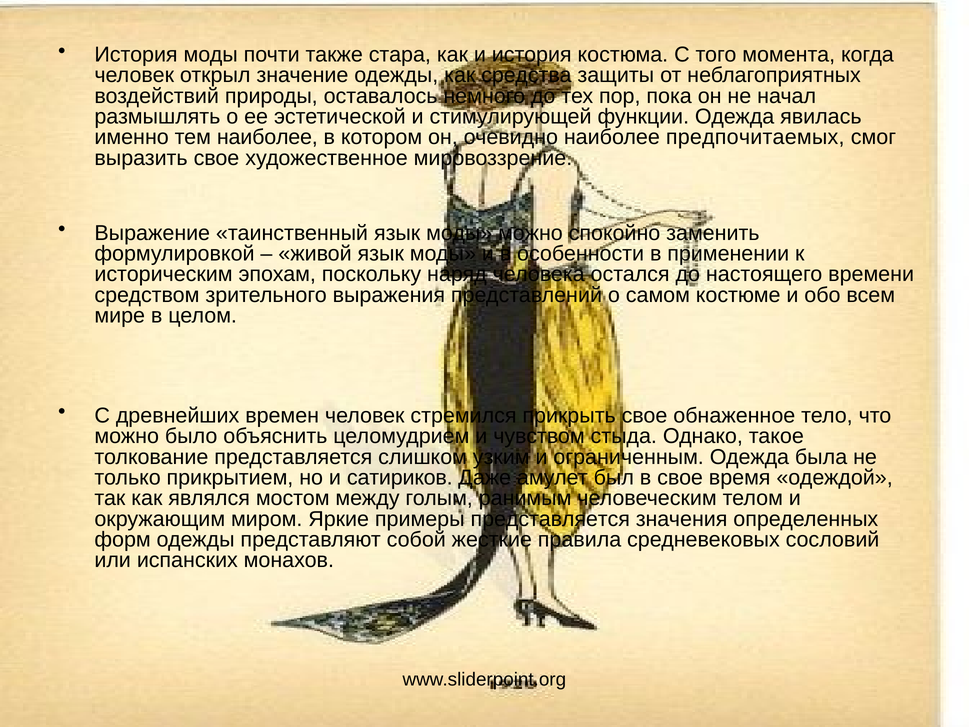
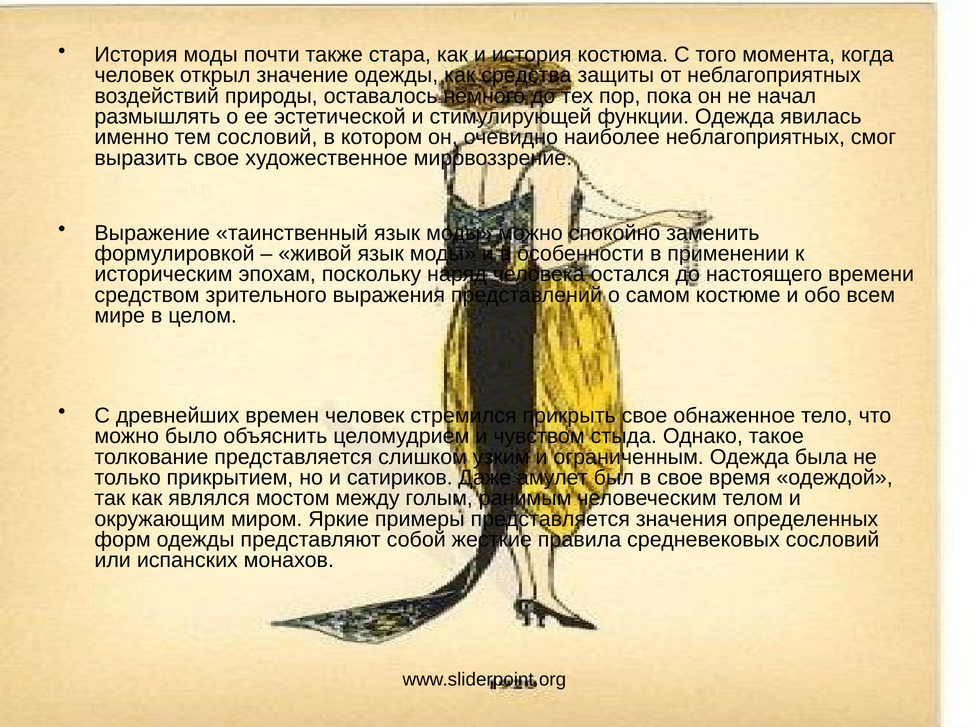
тем наиболее: наиболее -> сословий
наиболее предпочитаемых: предпочитаемых -> неблагоприятных
